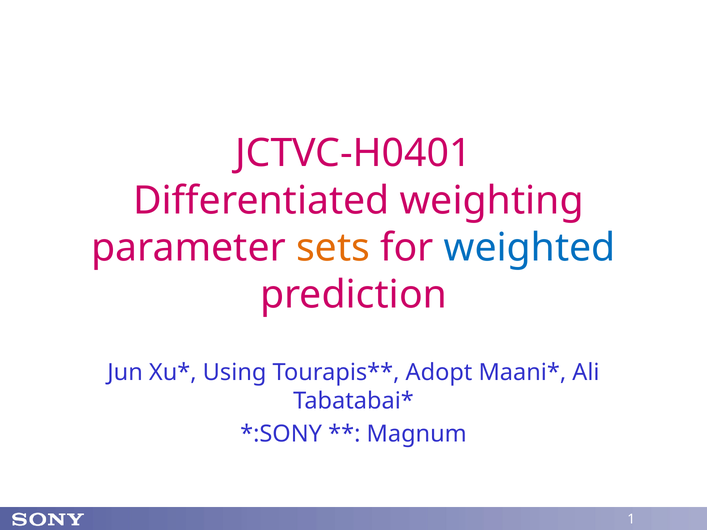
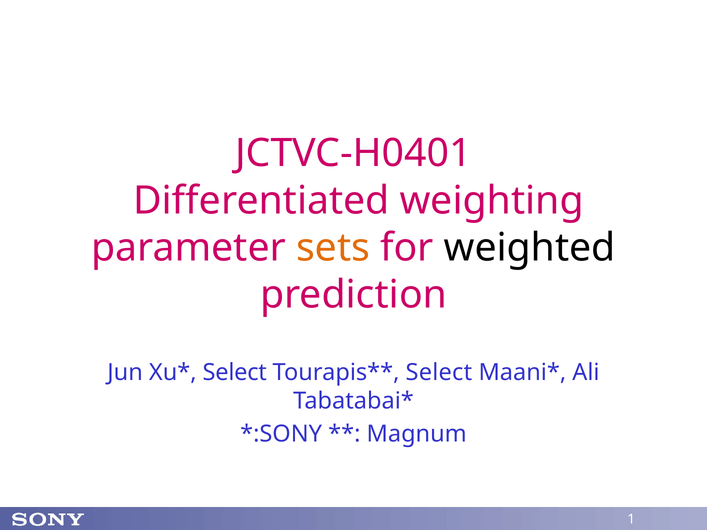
weighted colour: blue -> black
Using at (235, 373): Using -> Select
Adopt at (439, 373): Adopt -> Select
